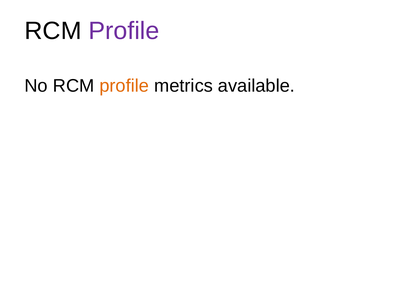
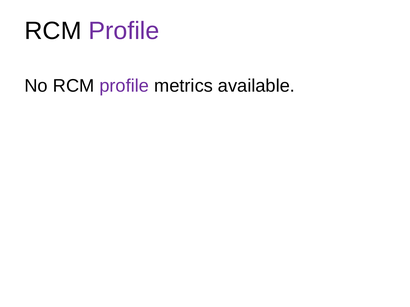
profile at (124, 86) colour: orange -> purple
